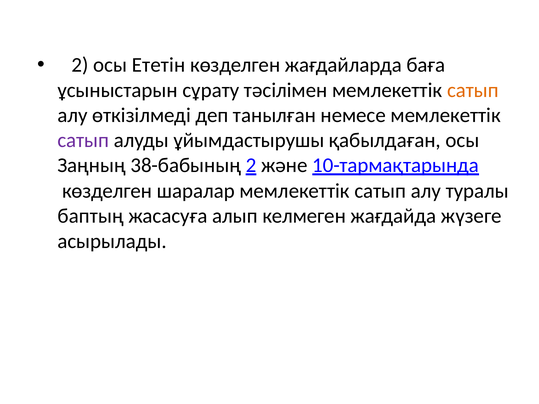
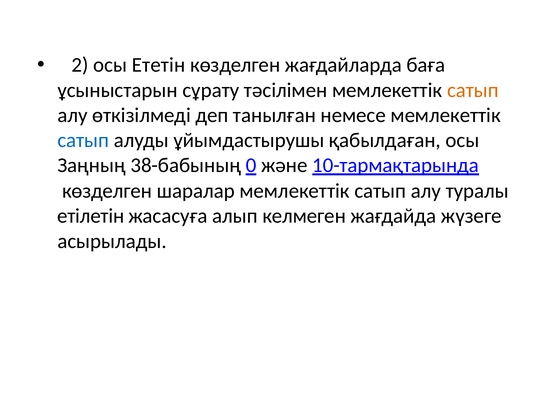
сатып at (83, 140) colour: purple -> blue
38-бабының 2: 2 -> 0
баптың: баптың -> етілетін
